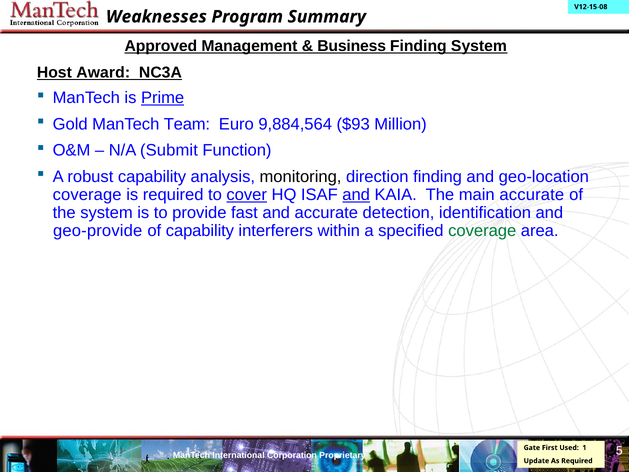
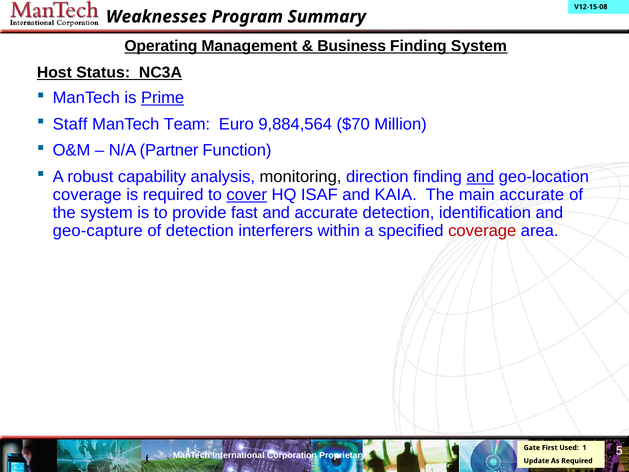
Approved: Approved -> Operating
Award: Award -> Status
Gold: Gold -> Staff
$93: $93 -> $70
Submit: Submit -> Partner
and at (480, 177) underline: none -> present
and at (356, 195) underline: present -> none
geo-provide: geo-provide -> geo-capture
of capability: capability -> detection
coverage at (482, 230) colour: green -> red
